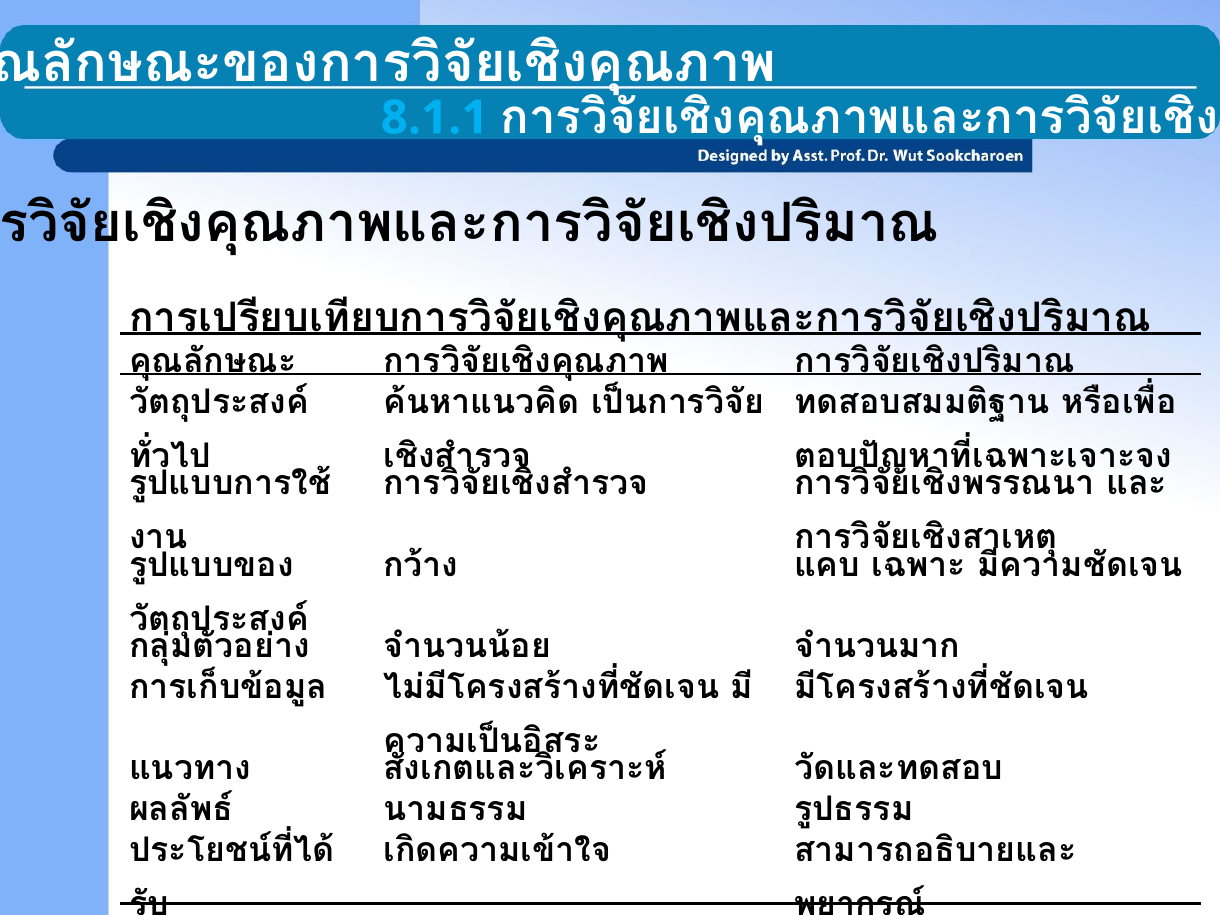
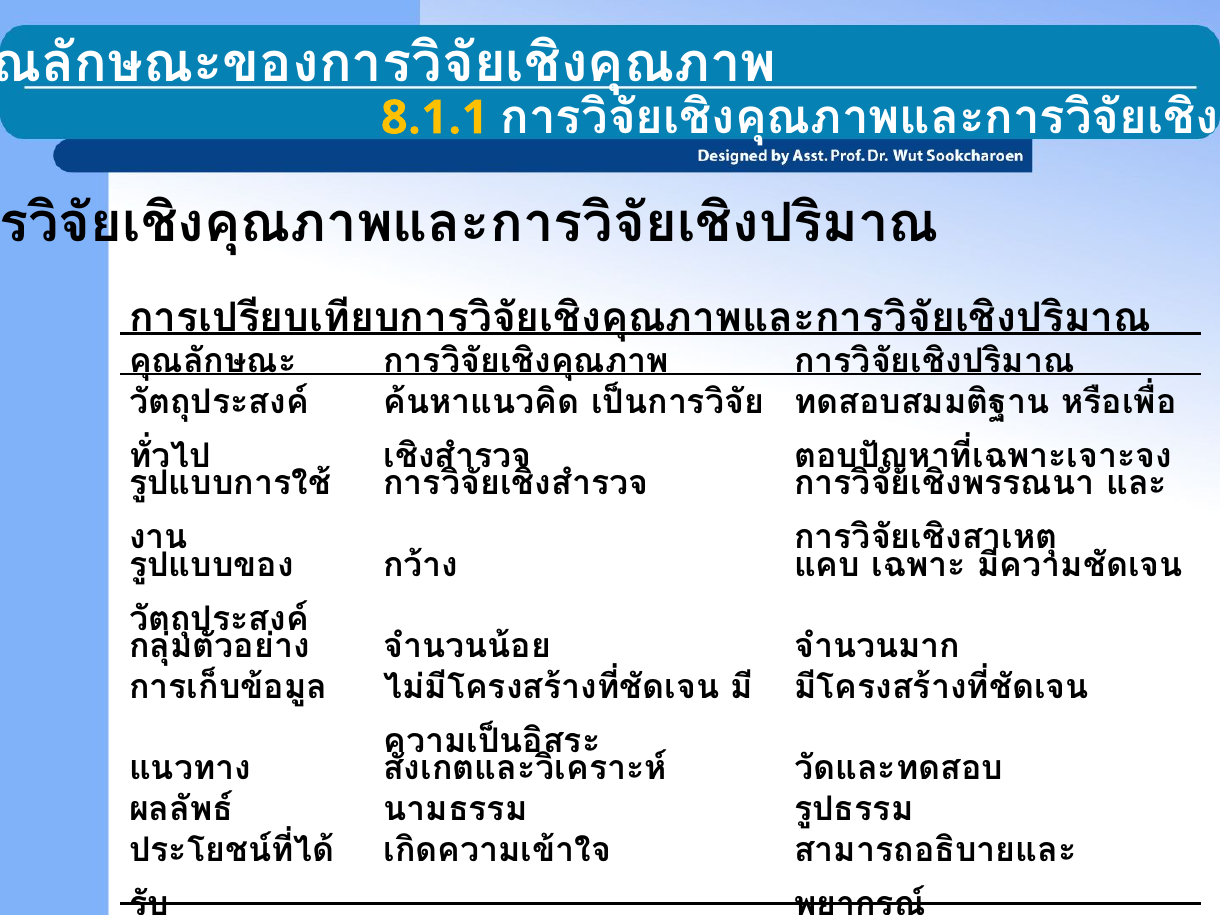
8.1.1 colour: light blue -> yellow
